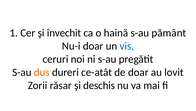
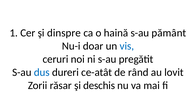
învechit: învechit -> dinspre
dus colour: orange -> blue
de doar: doar -> rând
